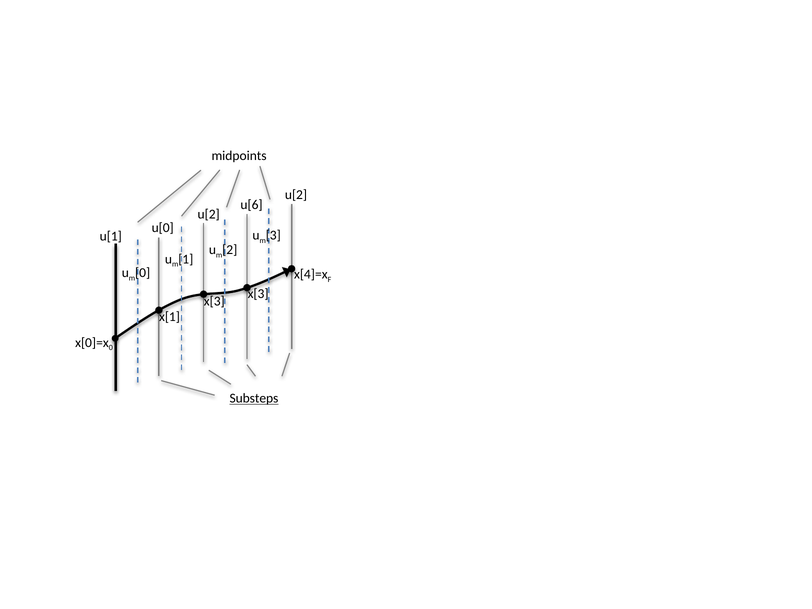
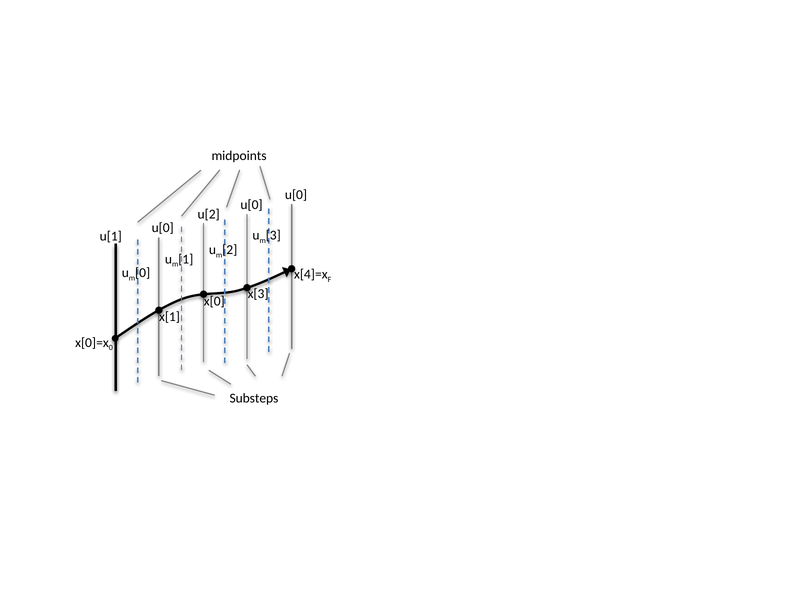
u[2 at (296, 195): u[2 -> u[0
u[6 at (252, 205): u[6 -> u[0
x[3 at (214, 301): x[3 -> x[0
Substeps underline: present -> none
